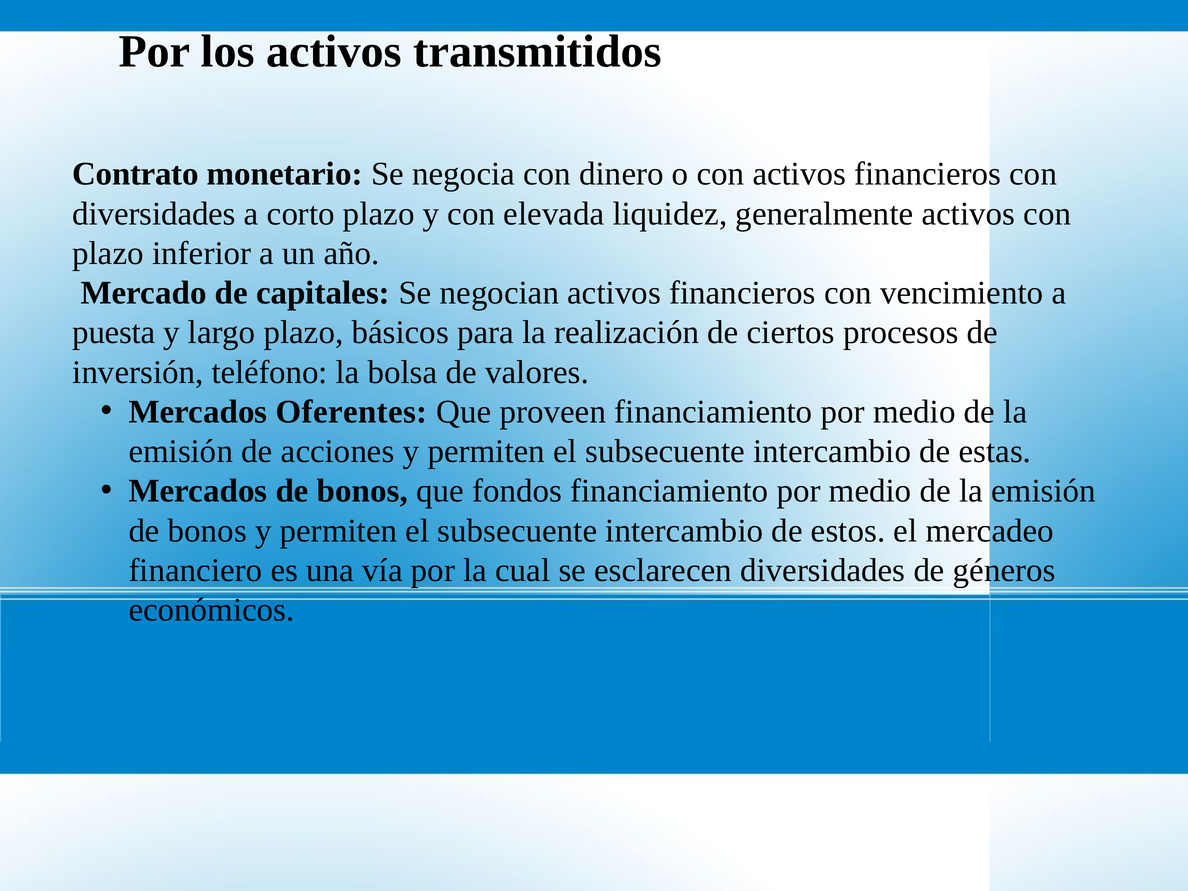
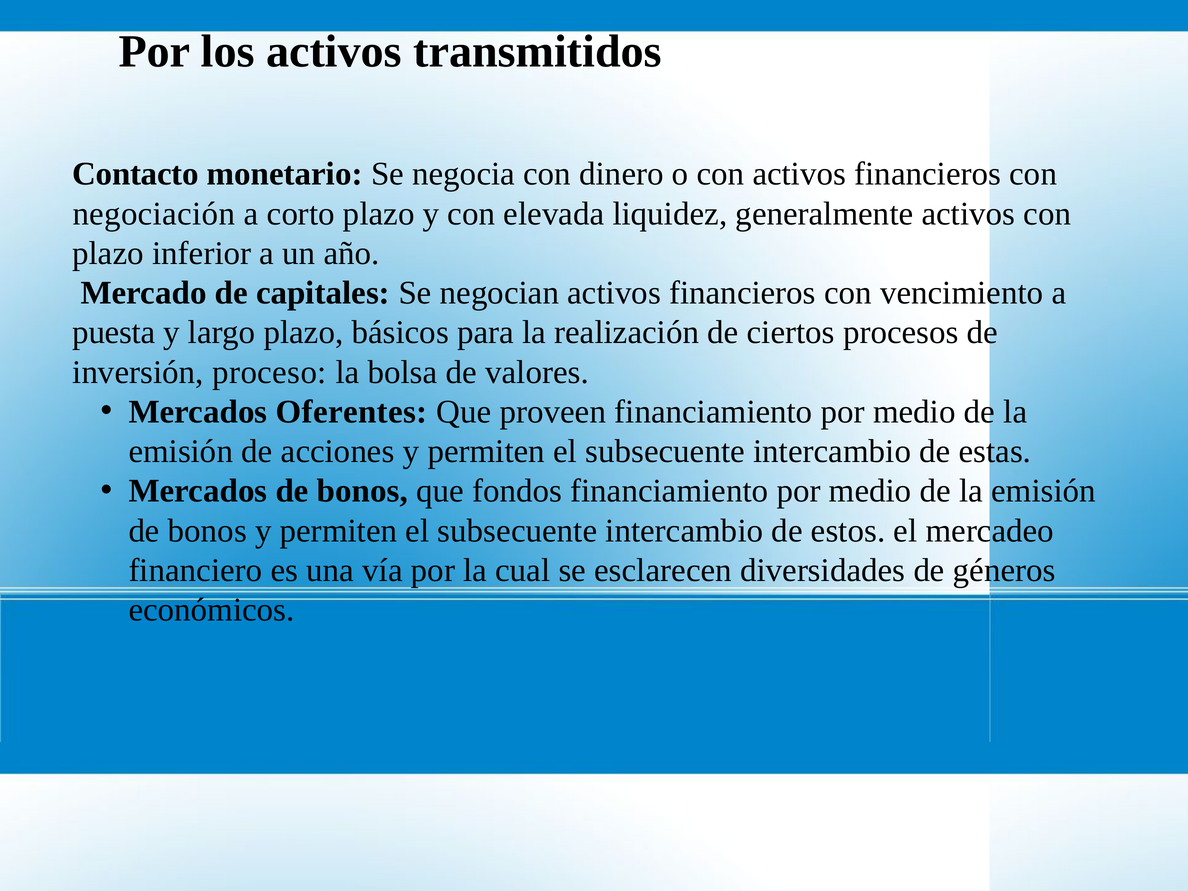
Contrato: Contrato -> Contacto
diversidades at (154, 214): diversidades -> negociación
teléfono: teléfono -> proceso
